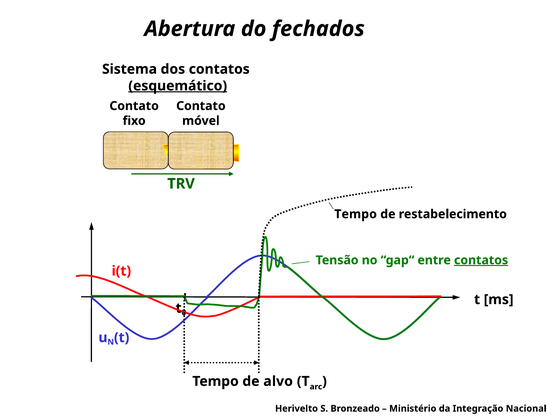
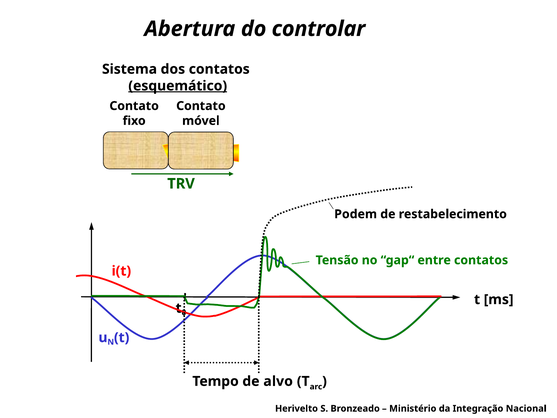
fechados: fechados -> controlar
Tempo at (356, 214): Tempo -> Podem
contatos at (481, 260) underline: present -> none
